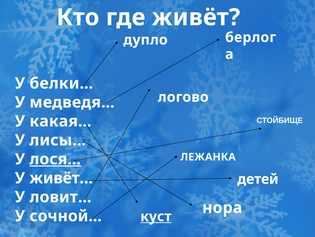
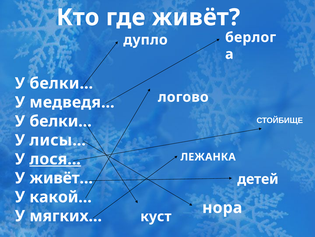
какая… at (60, 121): какая… -> белки…
ловит…: ловит… -> какой…
сочной…: сочной… -> мягких…
куст underline: present -> none
